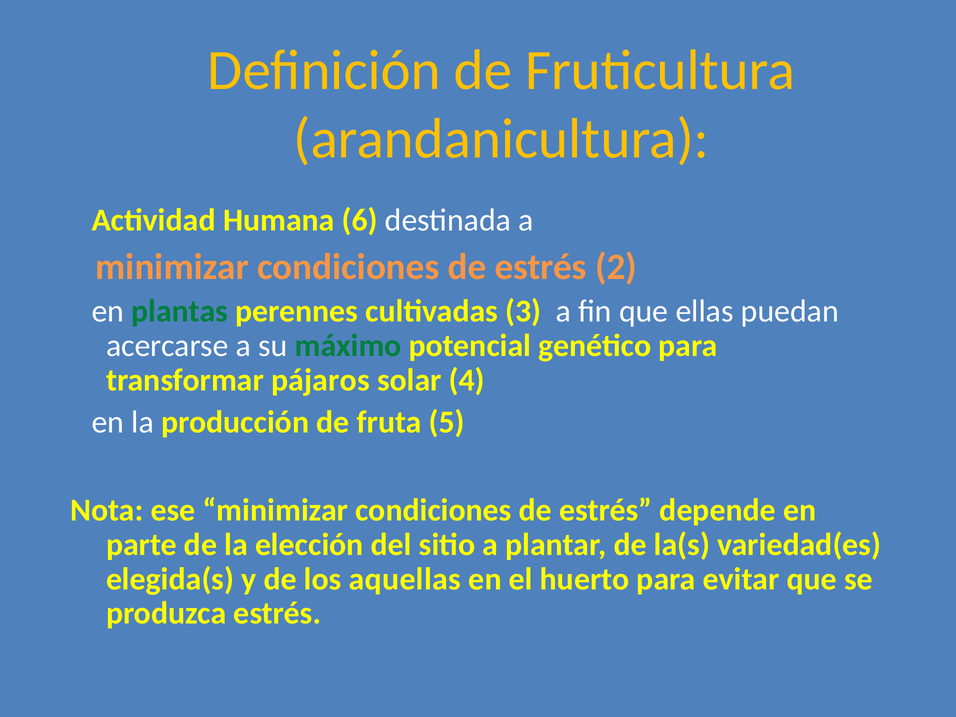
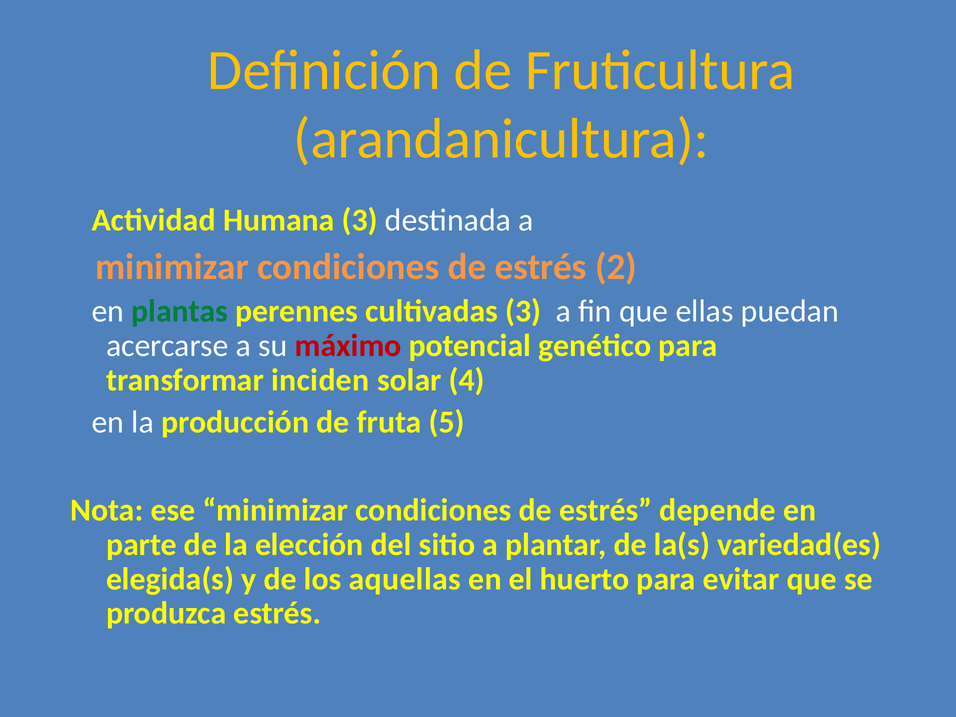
Humana 6: 6 -> 3
máximo colour: green -> red
pájaros: pájaros -> inciden
